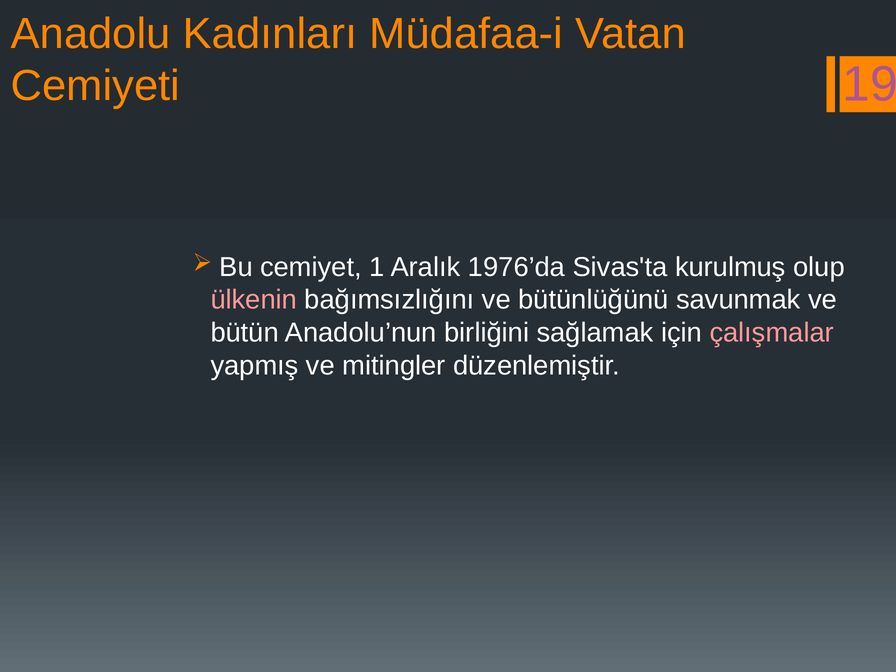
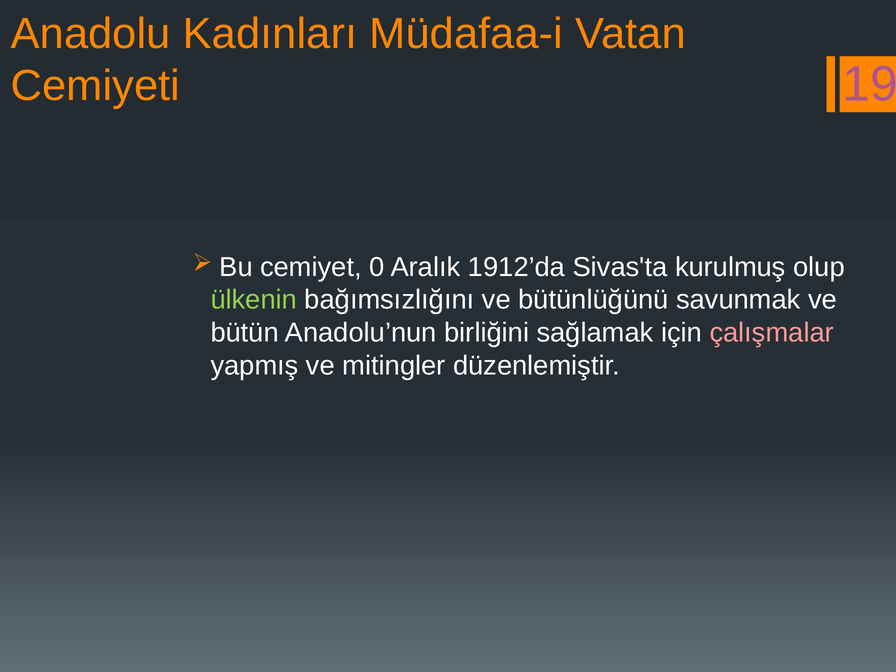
1: 1 -> 0
1976’da: 1976’da -> 1912’da
ülkenin colour: pink -> light green
